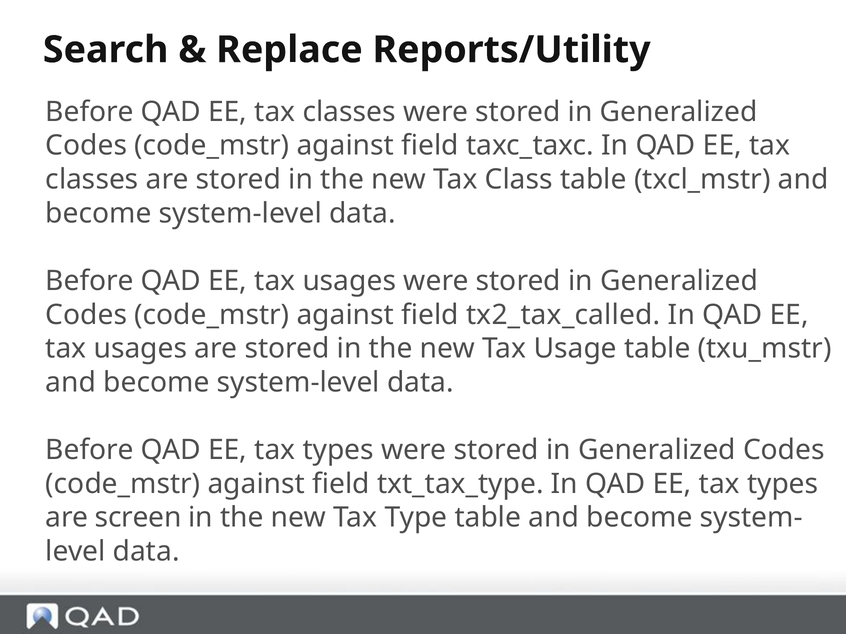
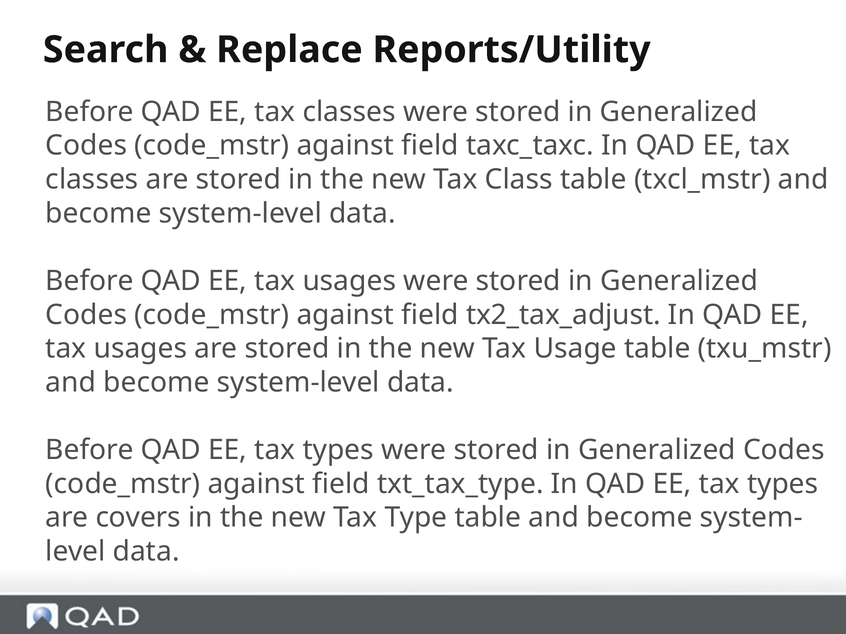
tx2_tax_called: tx2_tax_called -> tx2_tax_adjust
screen: screen -> covers
